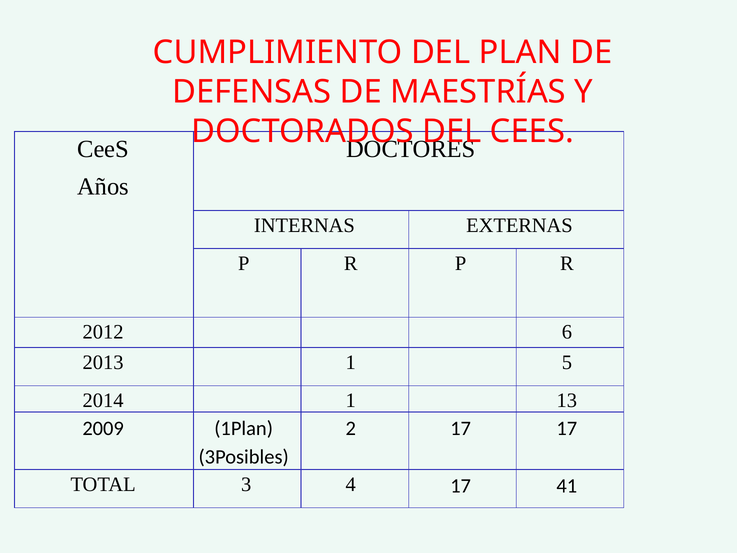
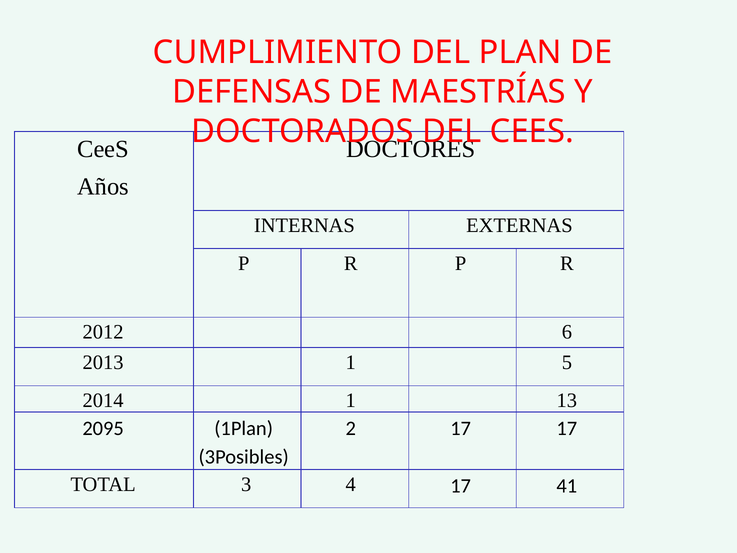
2009: 2009 -> 2095
